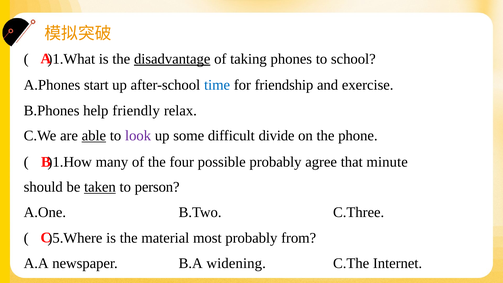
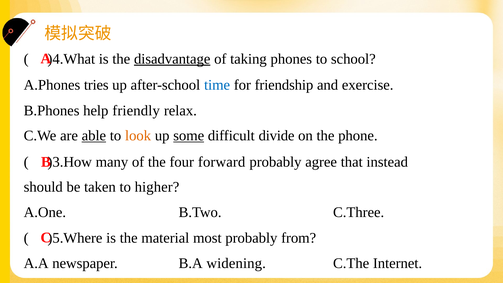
)1.What: )1.What -> )4.What
start: start -> tries
look colour: purple -> orange
some underline: none -> present
)1.How: )1.How -> )3.How
possible: possible -> forward
minute: minute -> instead
taken underline: present -> none
person: person -> higher
